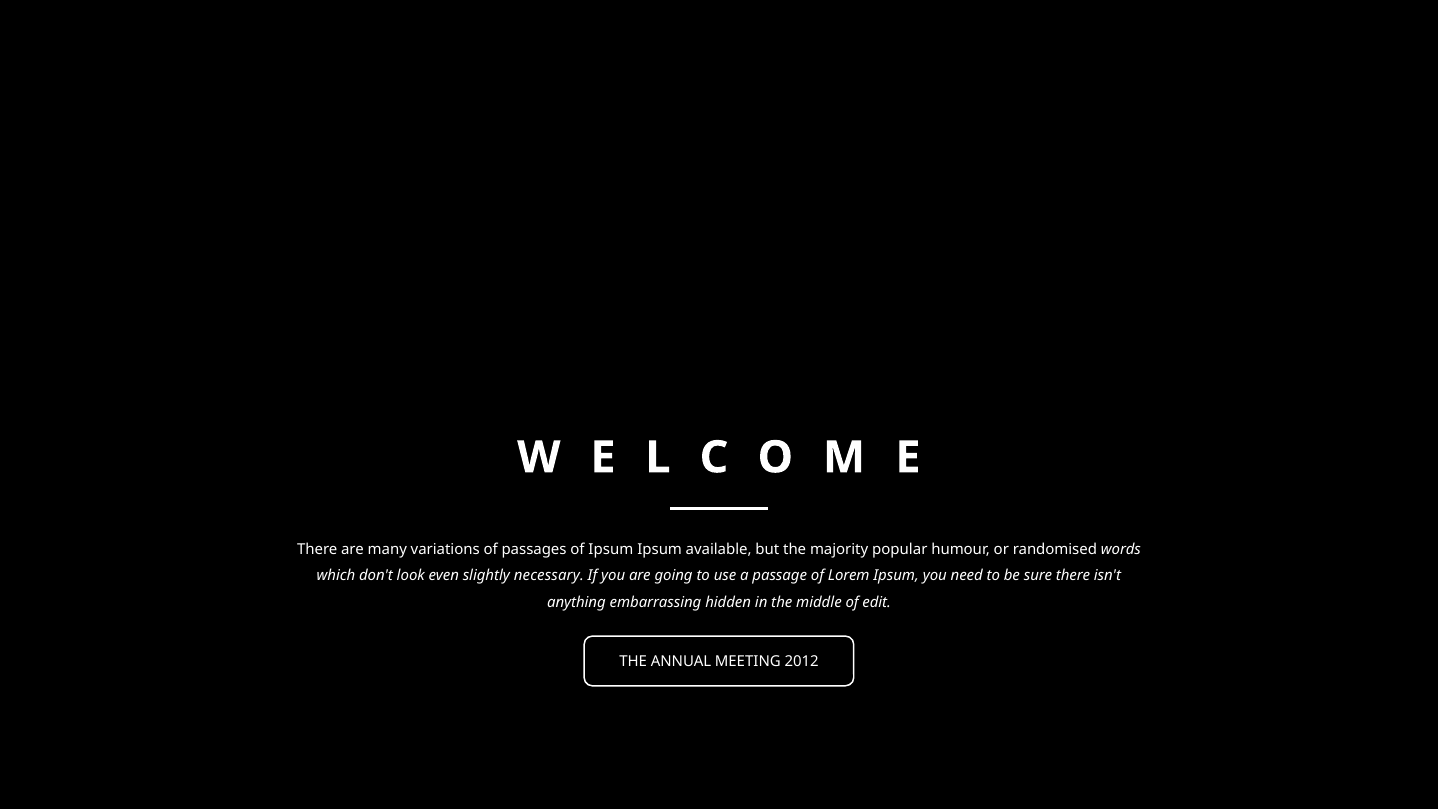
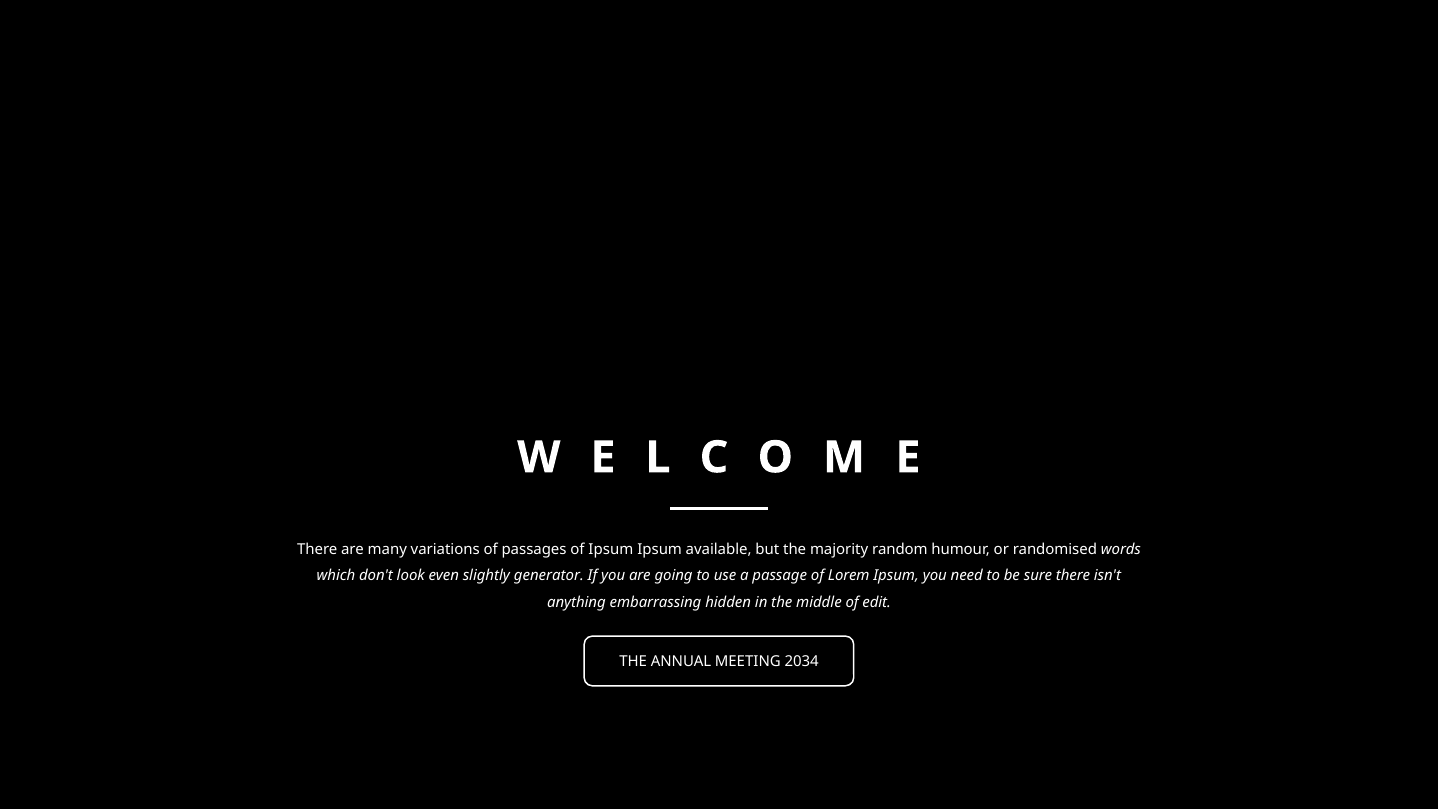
popular: popular -> random
necessary: necessary -> generator
2012: 2012 -> 2034
